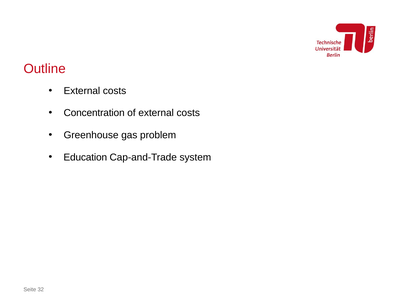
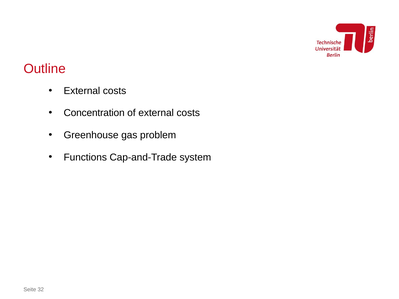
Education: Education -> Functions
